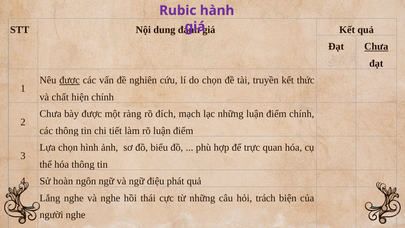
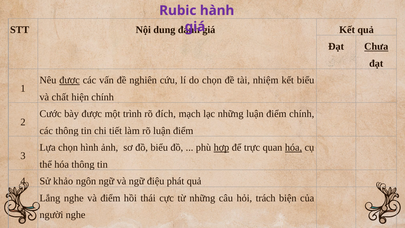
truyền: truyền -> nhiệm
kết thức: thức -> biểu
Chưa at (51, 114): Chưa -> Cước
ràng: ràng -> trình
hợp underline: none -> present
hóa at (293, 147) underline: none -> present
hoàn: hoàn -> khảo
và nghe: nghe -> điểm
